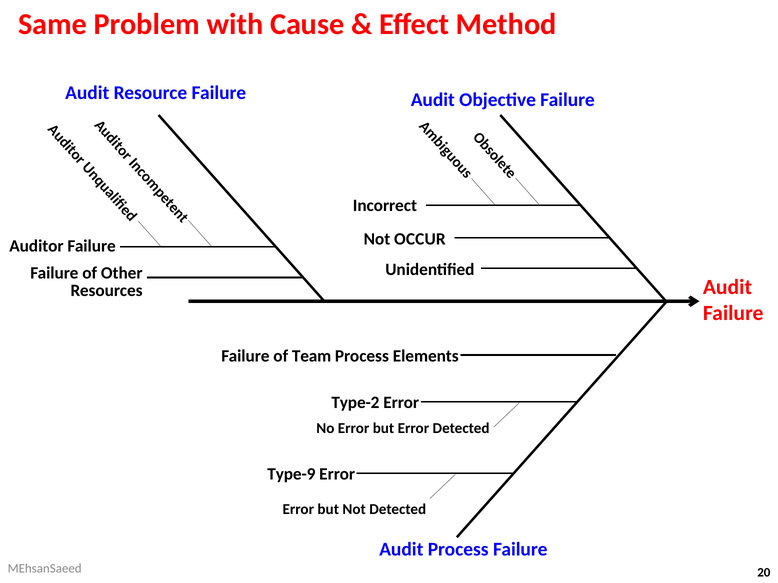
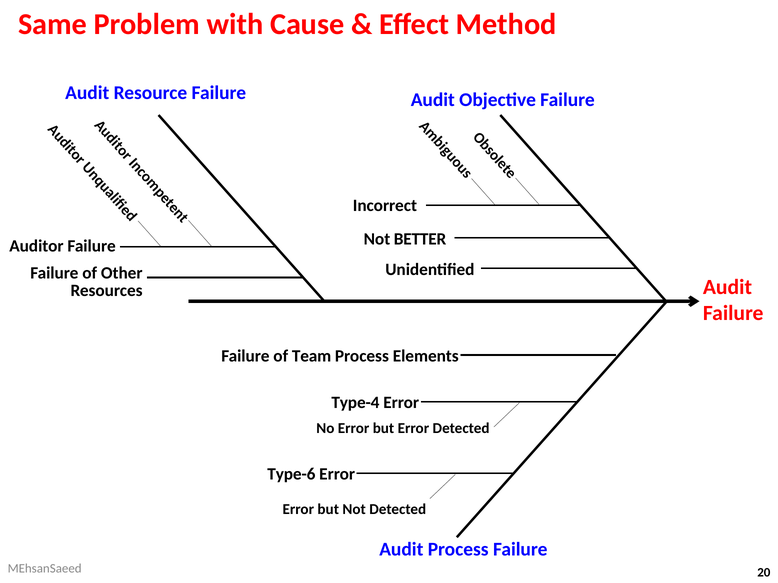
OCCUR: OCCUR -> BETTER
Type-2: Type-2 -> Type-4
Type-9: Type-9 -> Type-6
